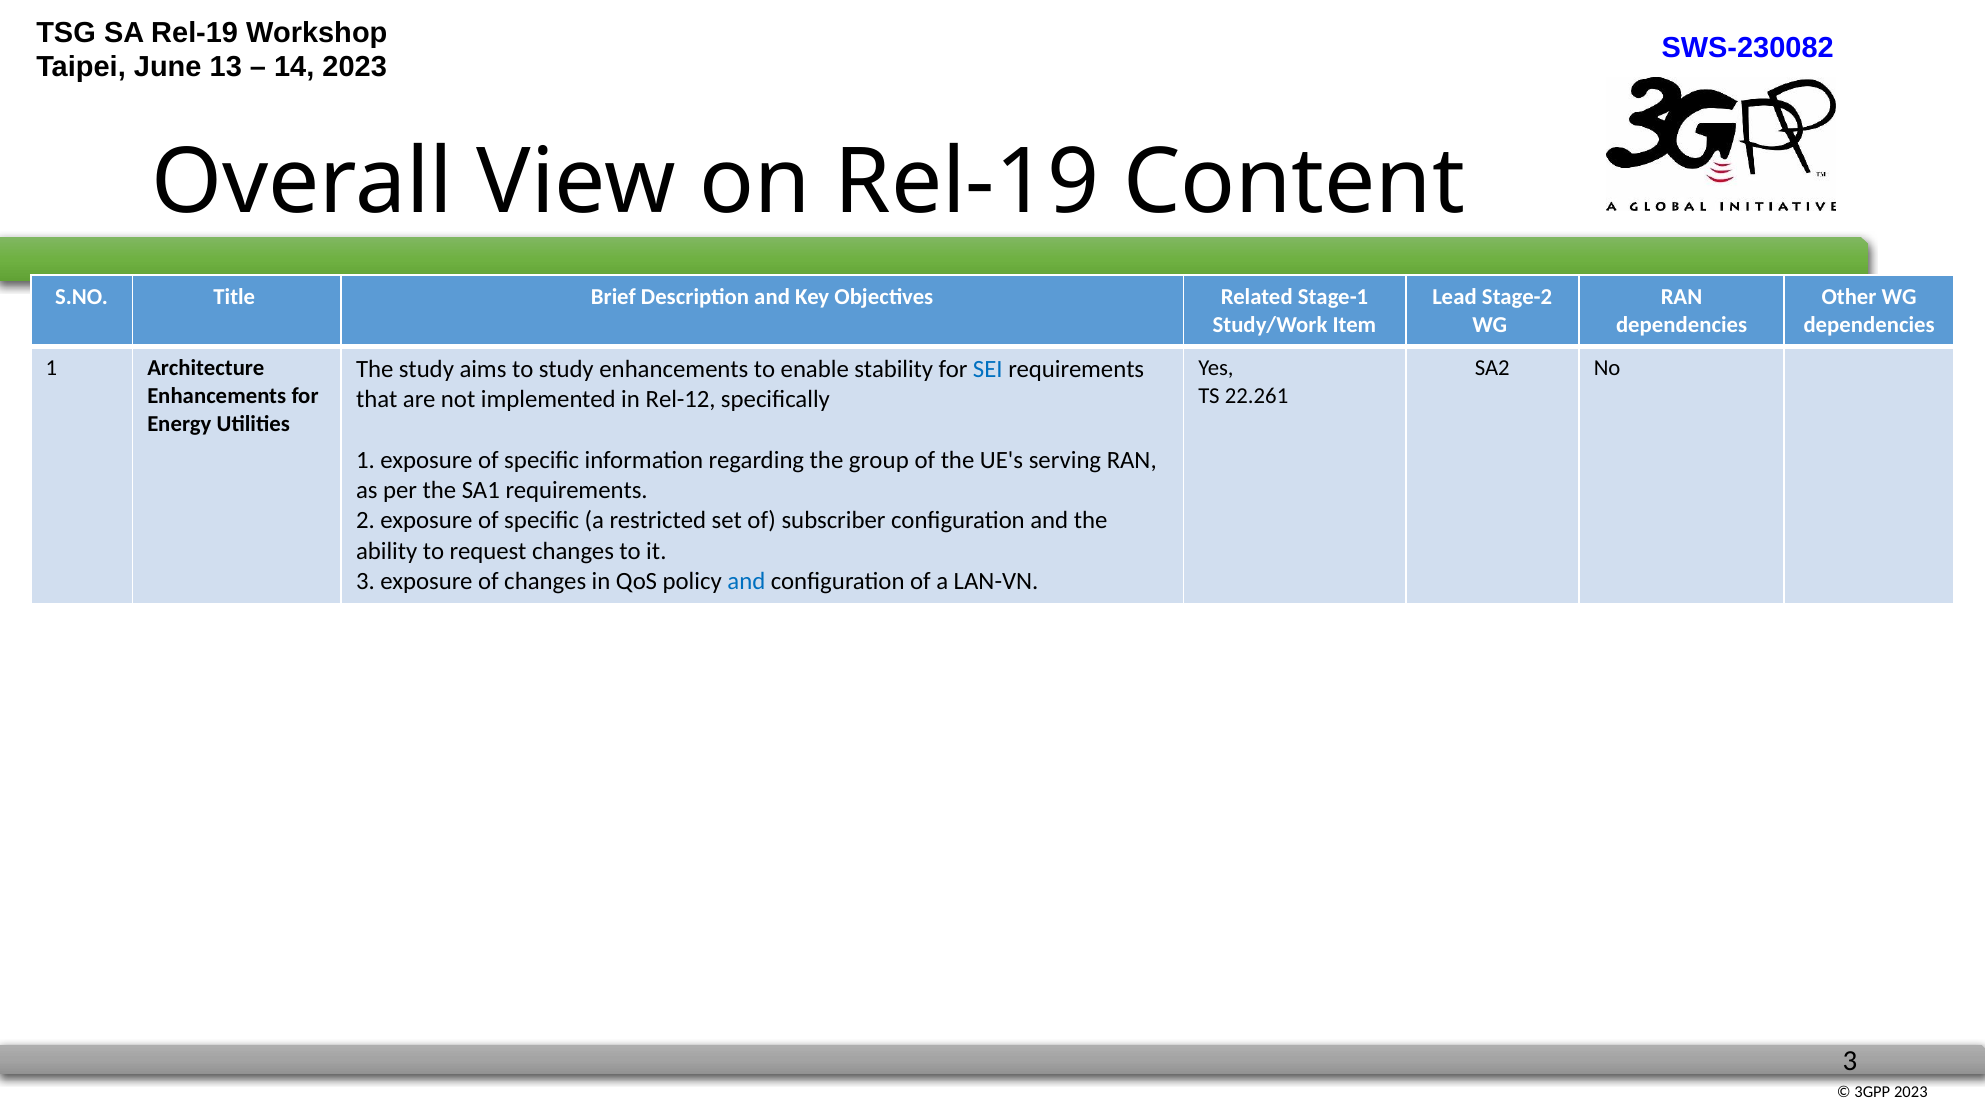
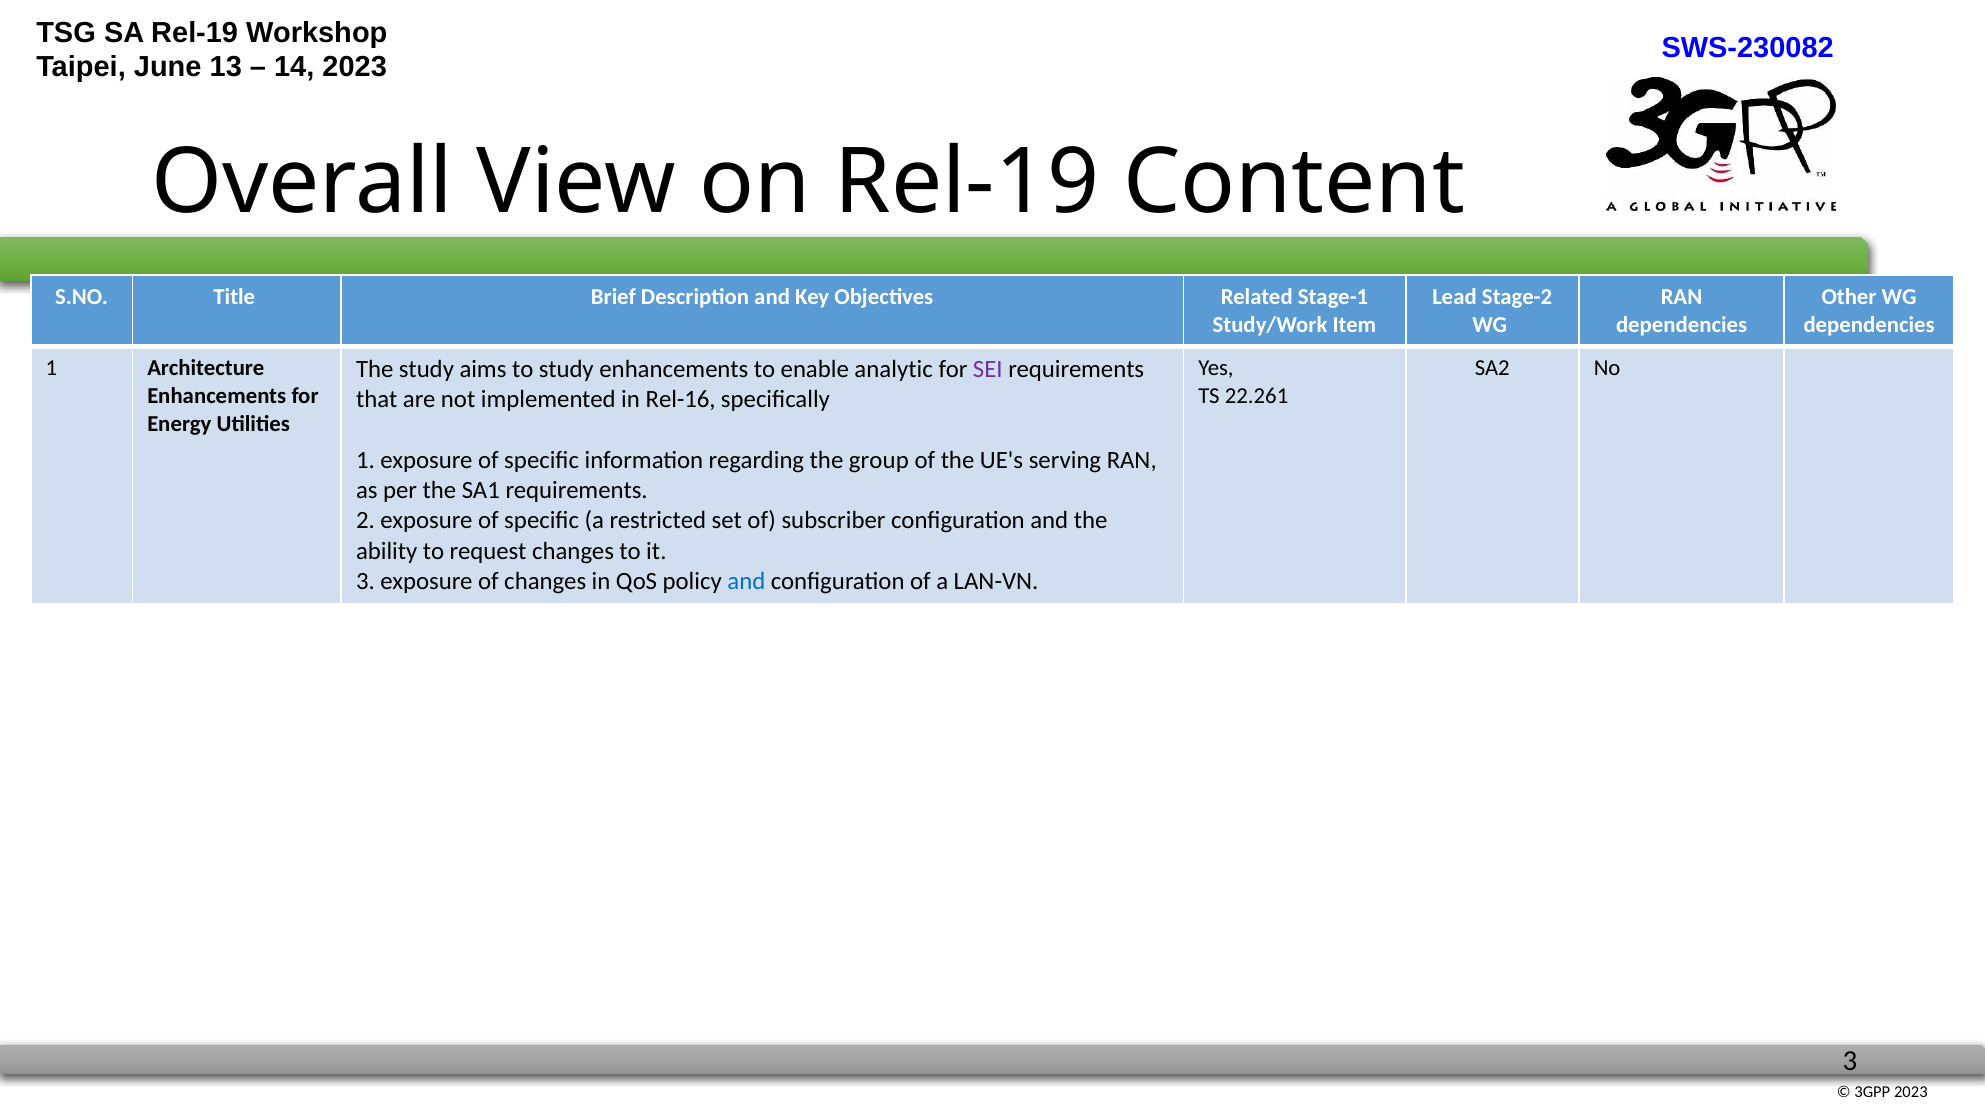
stability: stability -> analytic
SEI colour: blue -> purple
Rel-12: Rel-12 -> Rel-16
